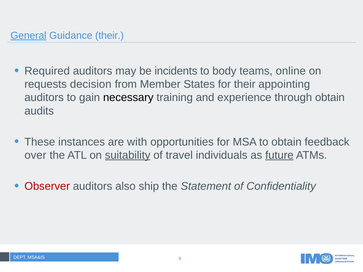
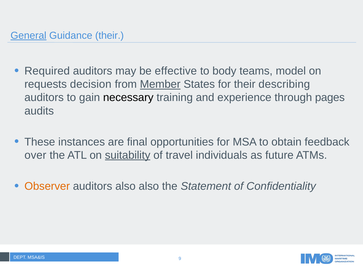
incidents: incidents -> effective
online: online -> model
Member underline: none -> present
appointing: appointing -> describing
through obtain: obtain -> pages
with: with -> final
future underline: present -> none
Observer colour: red -> orange
also ship: ship -> also
